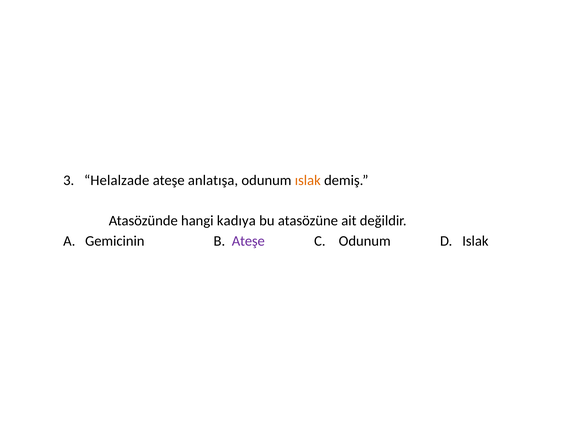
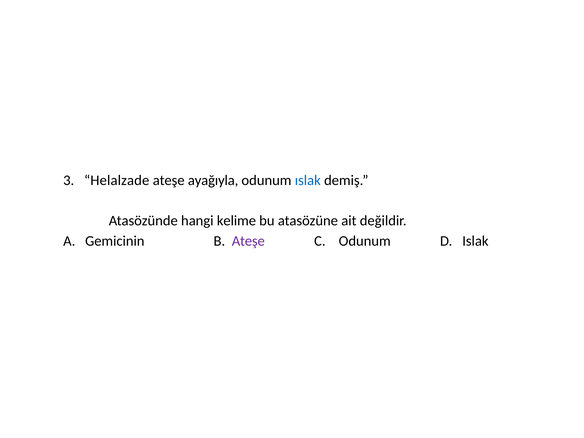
anlatışa: anlatışa -> ayağıyla
ıslak colour: orange -> blue
kadıya: kadıya -> kelime
